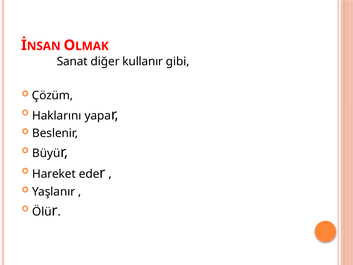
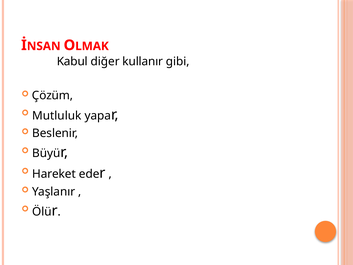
Sanat: Sanat -> Kabul
Haklarını: Haklarını -> Mutluluk
